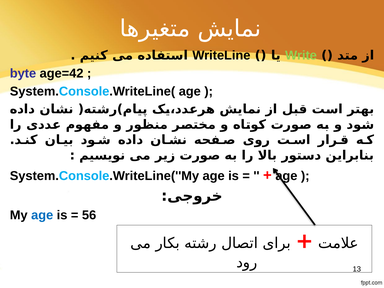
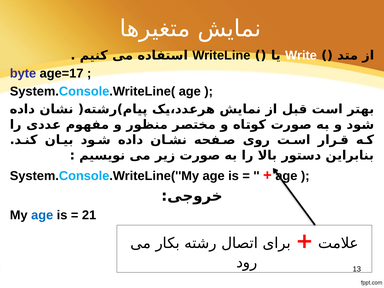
Write colour: light green -> white
age=42: age=42 -> age=17
56: 56 -> 21
